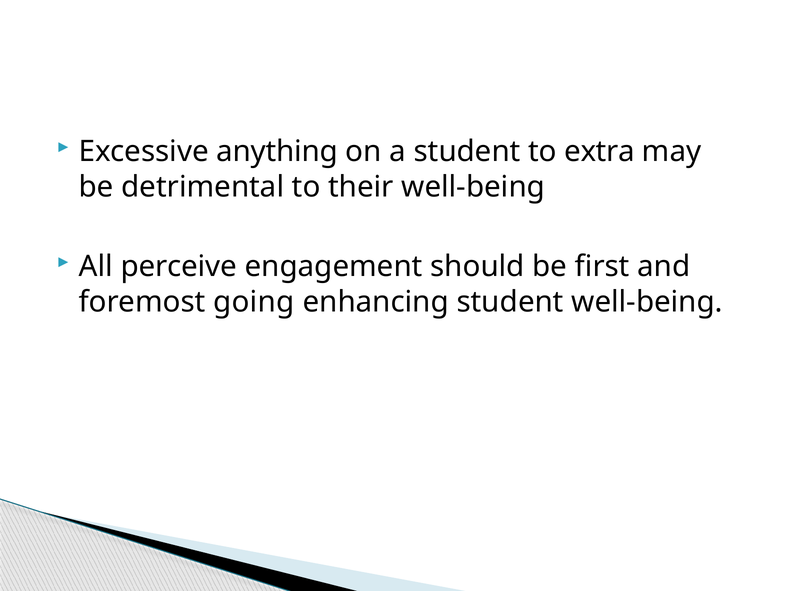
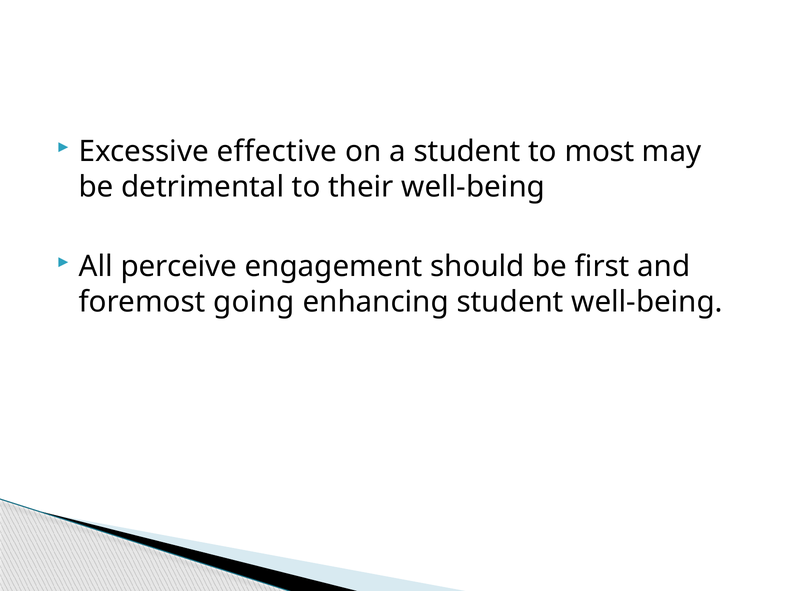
anything: anything -> effective
extra: extra -> most
